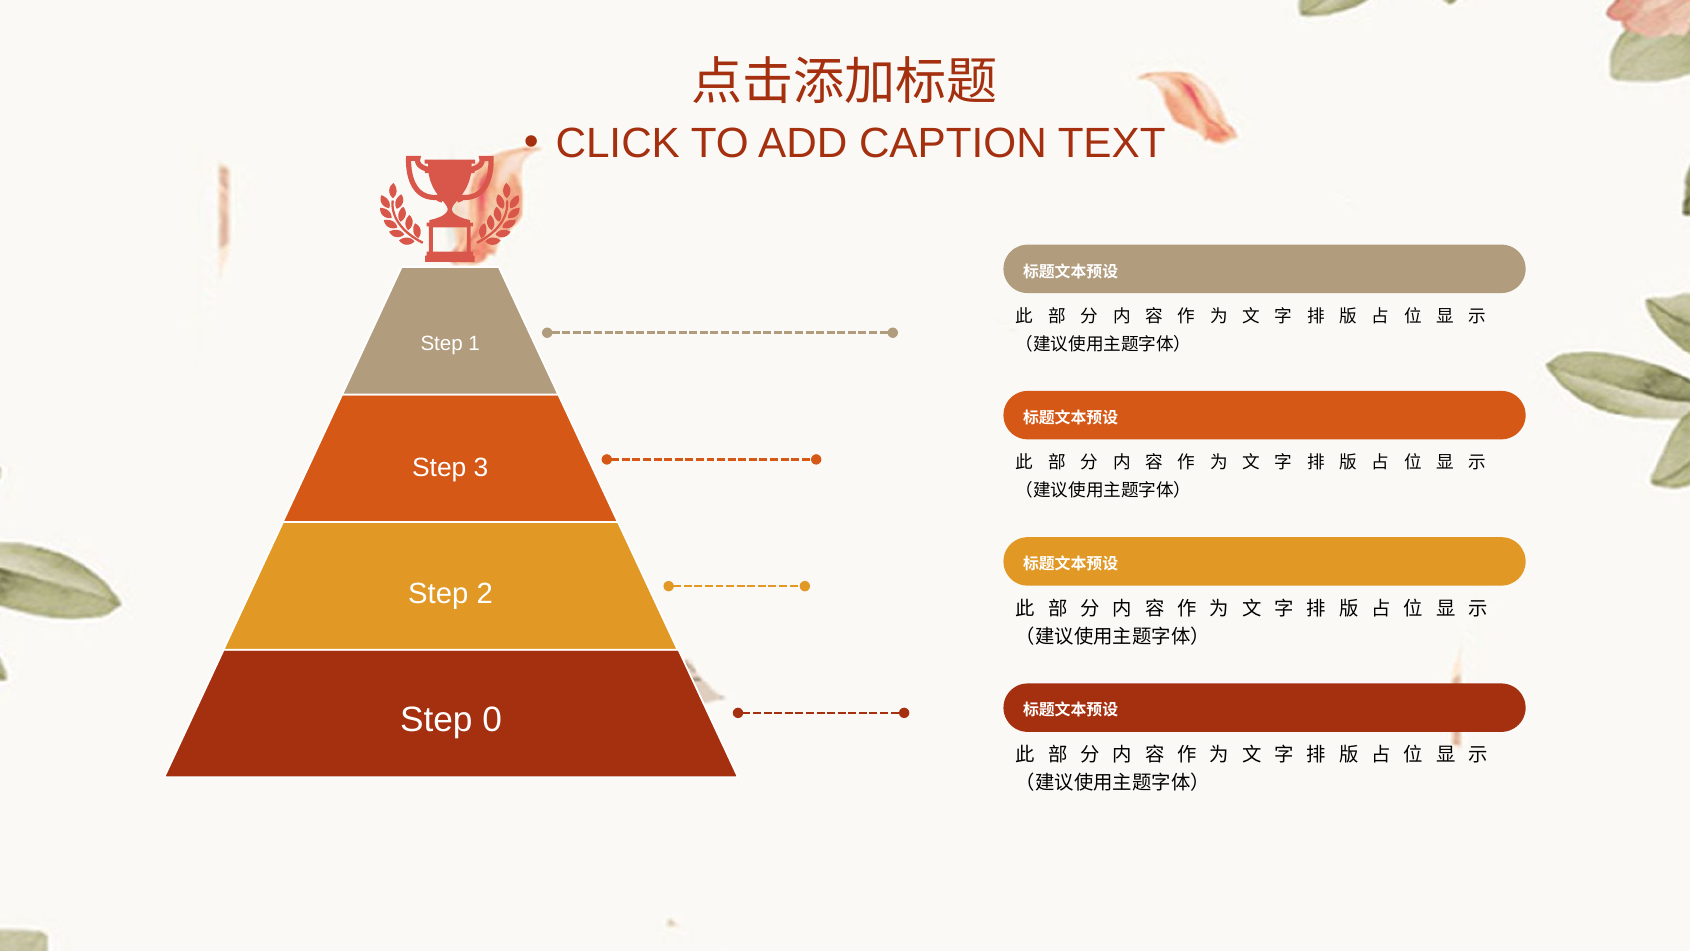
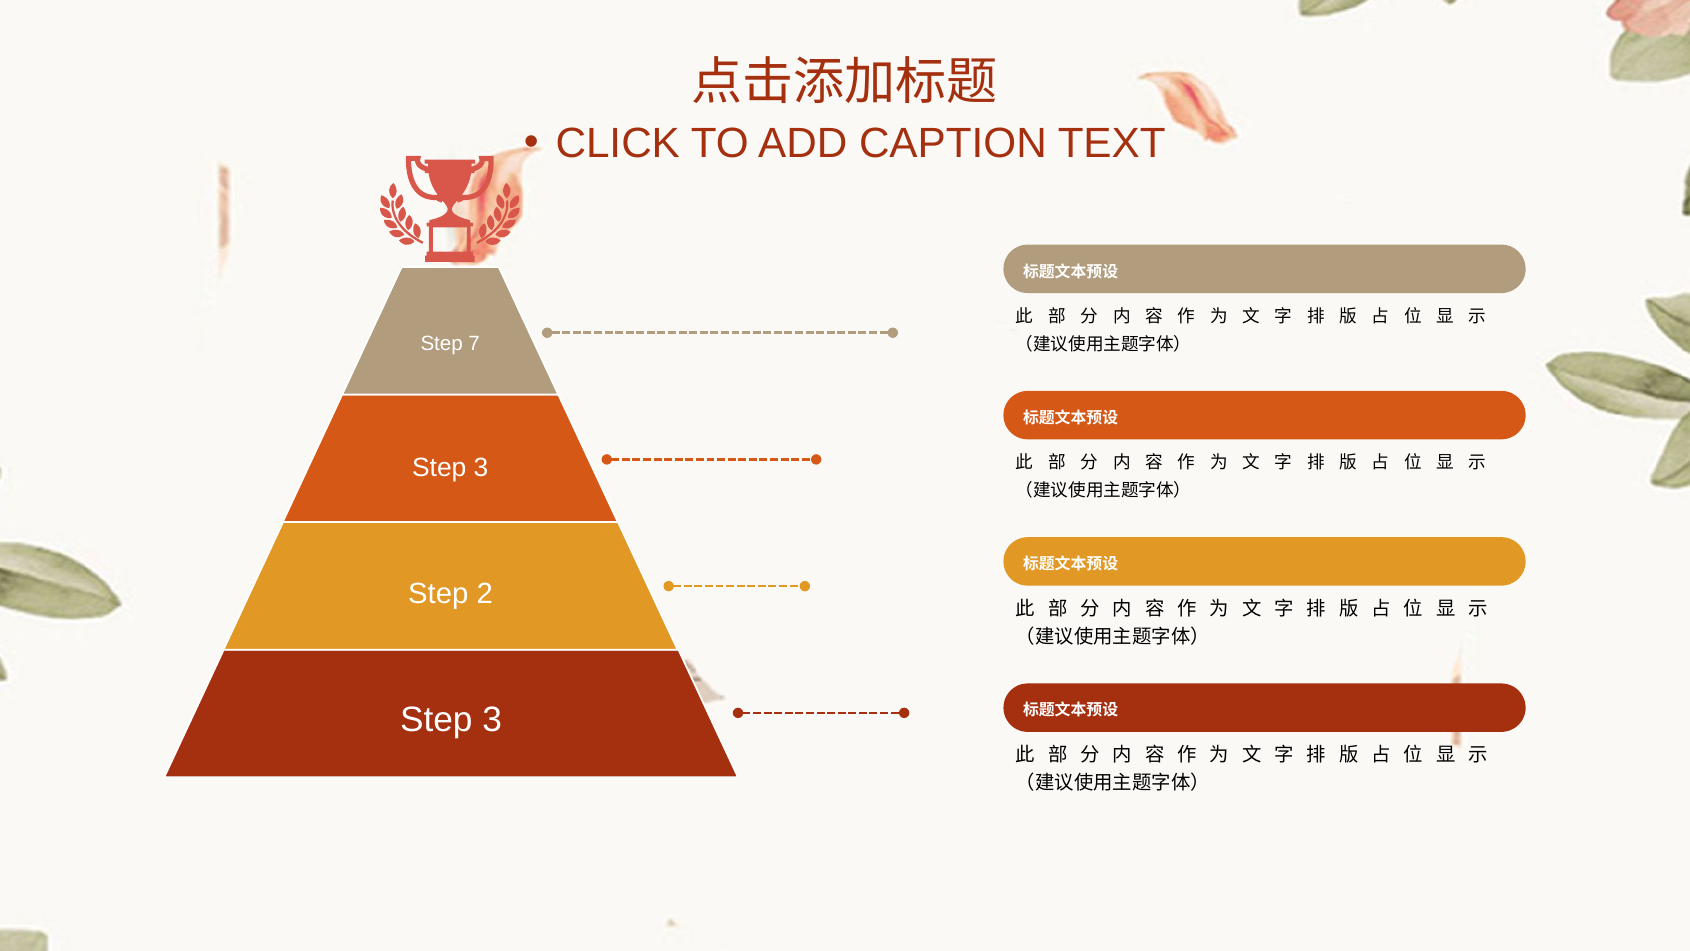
1: 1 -> 7
0 at (492, 720): 0 -> 3
